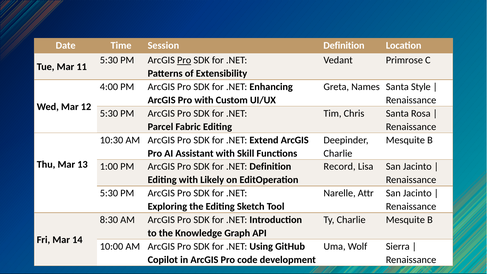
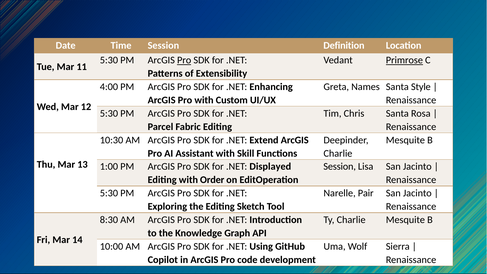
Primrose underline: none -> present
.NET Definition: Definition -> Displayed
Record at (340, 167): Record -> Session
Likely: Likely -> Order
Attr: Attr -> Pair
